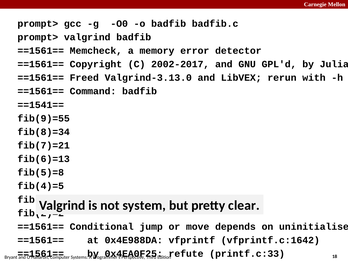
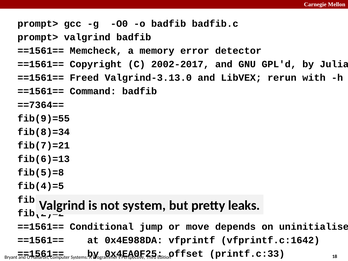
==1541==: ==1541== -> ==7364==
pretty clear: clear -> leaks
refute: refute -> offset
